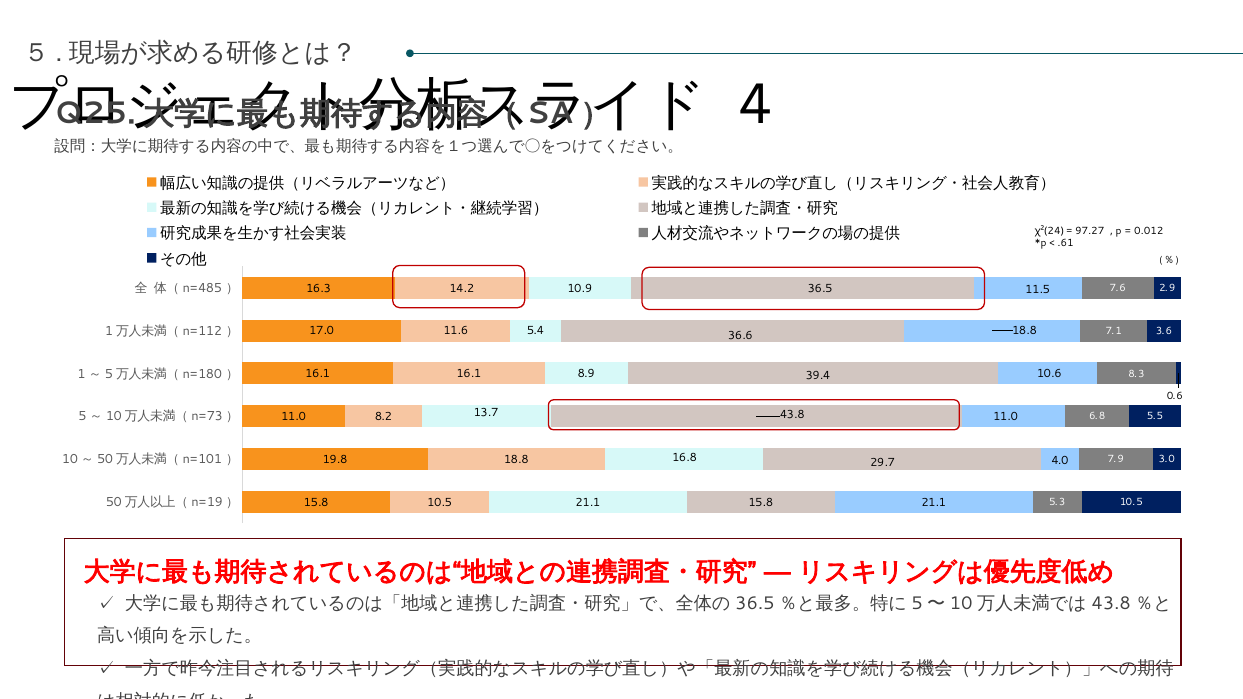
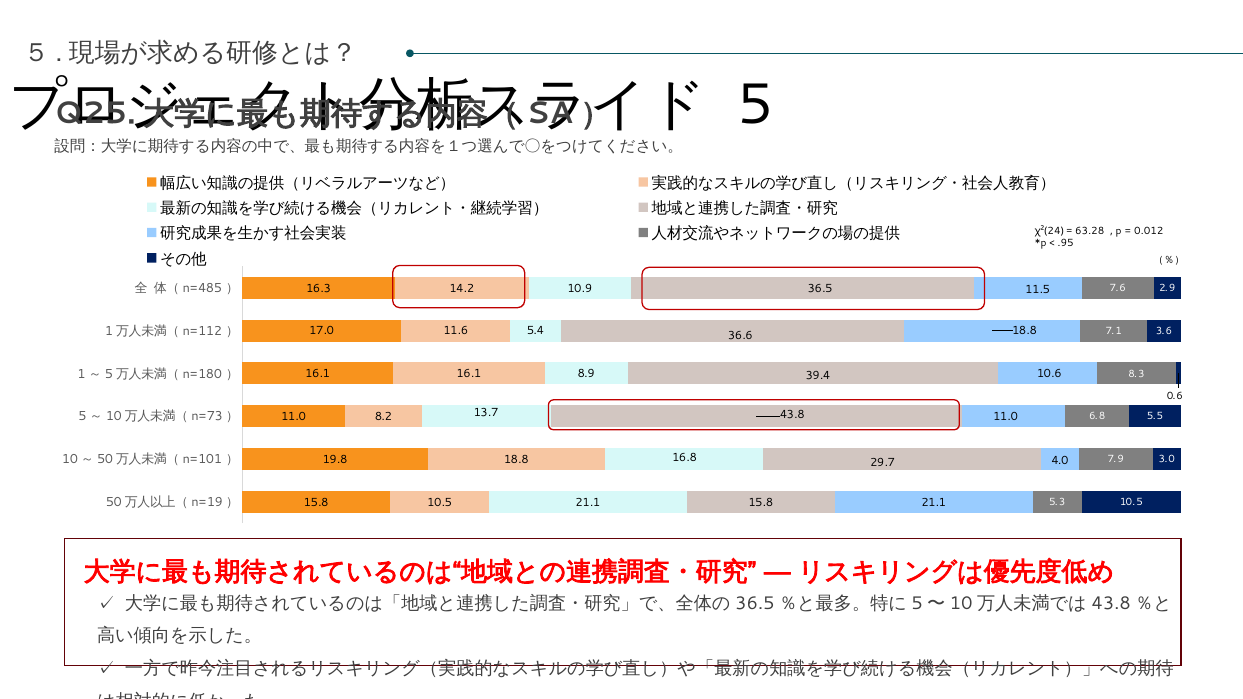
4: 4 -> 5
97.27: 97.27 -> 63.28
.61: .61 -> .95
